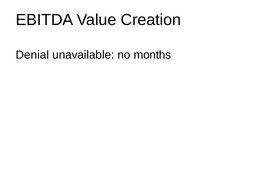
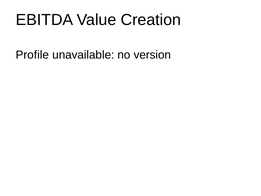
Denial: Denial -> Profile
months: months -> version
